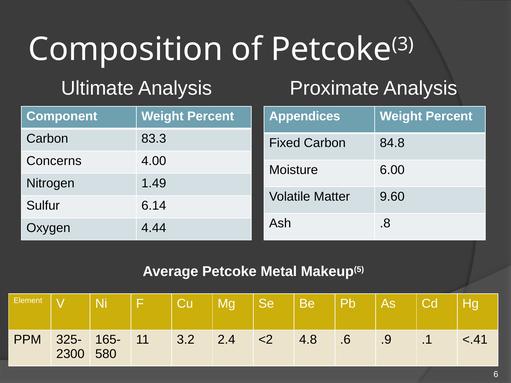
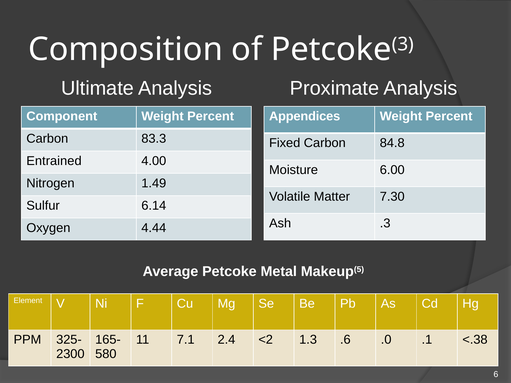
Concerns: Concerns -> Entrained
9.60: 9.60 -> 7.30
.8: .8 -> .3
3.2: 3.2 -> 7.1
4.8: 4.8 -> 1.3
.9: .9 -> .0
<.41: <.41 -> <.38
